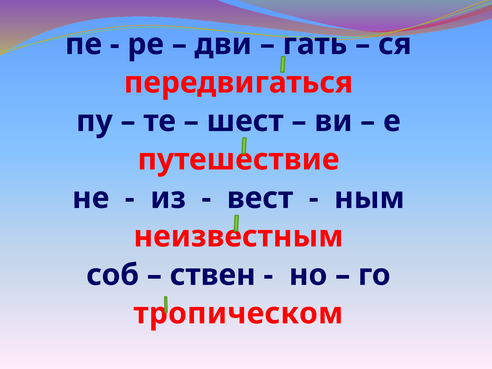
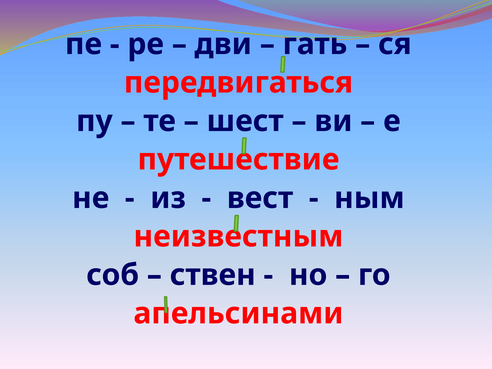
тропическом: тропическом -> апельсинами
